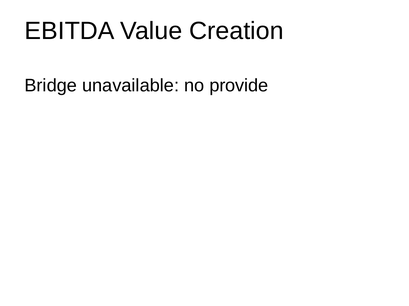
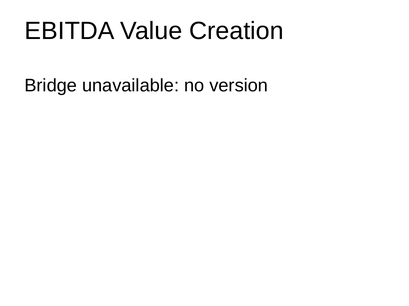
provide: provide -> version
